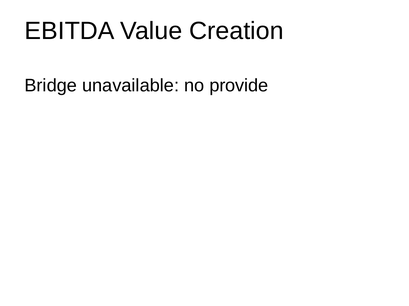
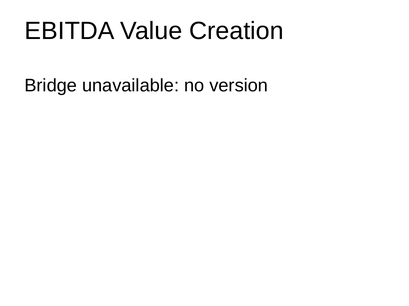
provide: provide -> version
